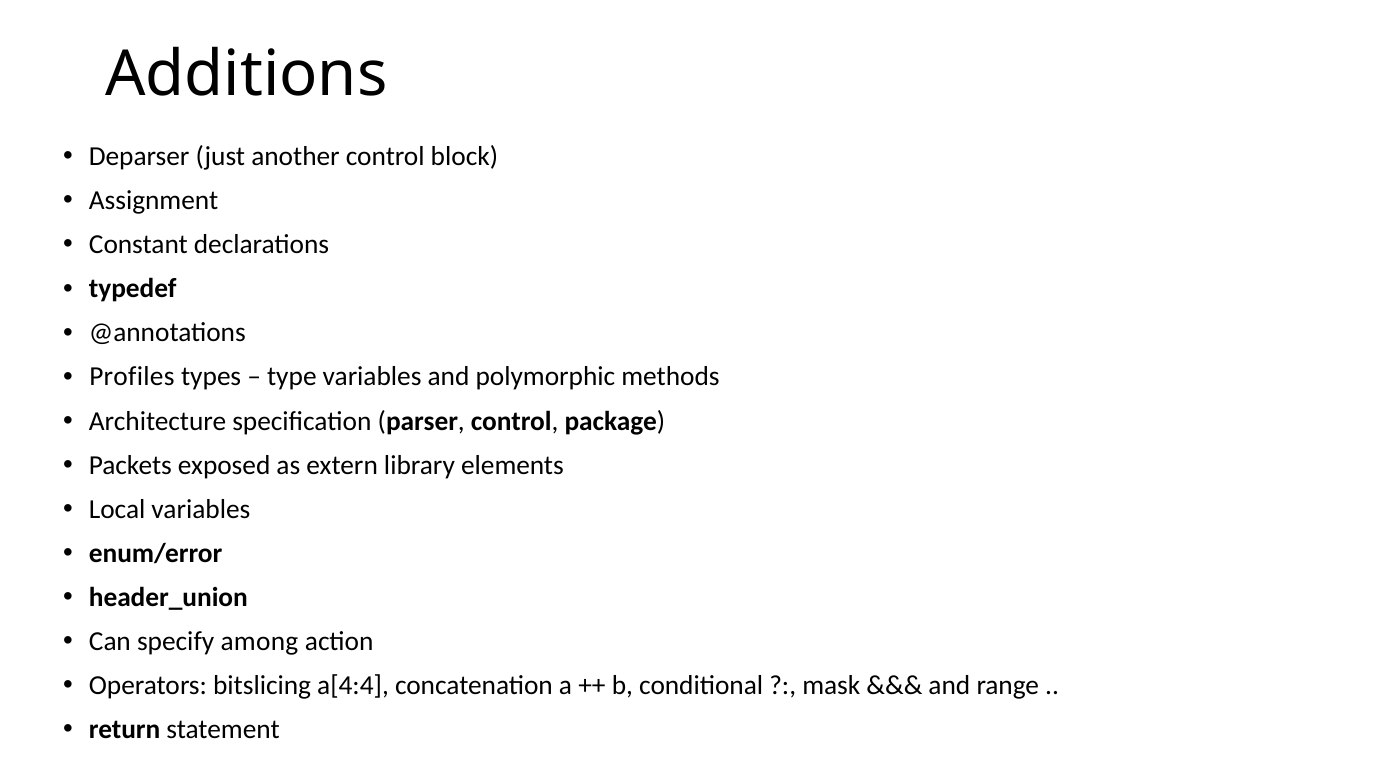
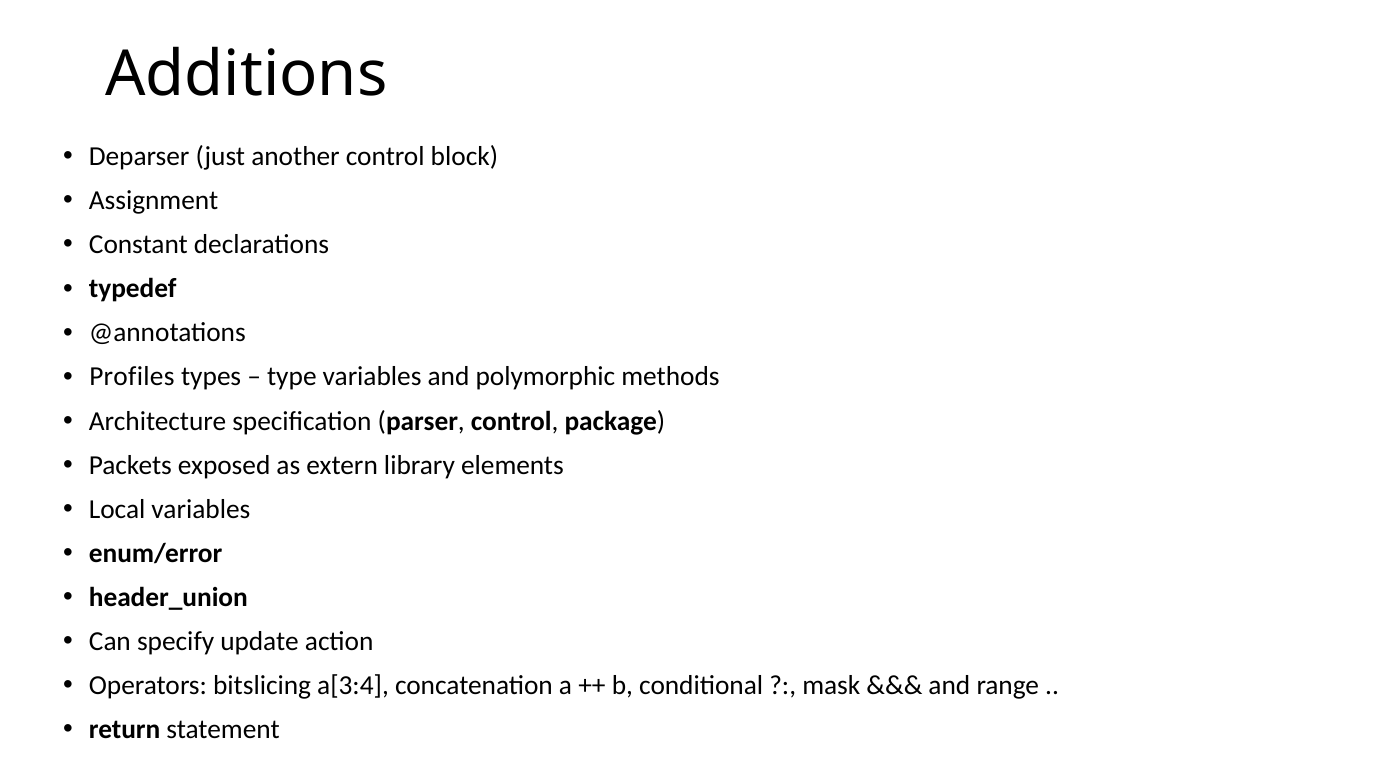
among: among -> update
a[4:4: a[4:4 -> a[3:4
